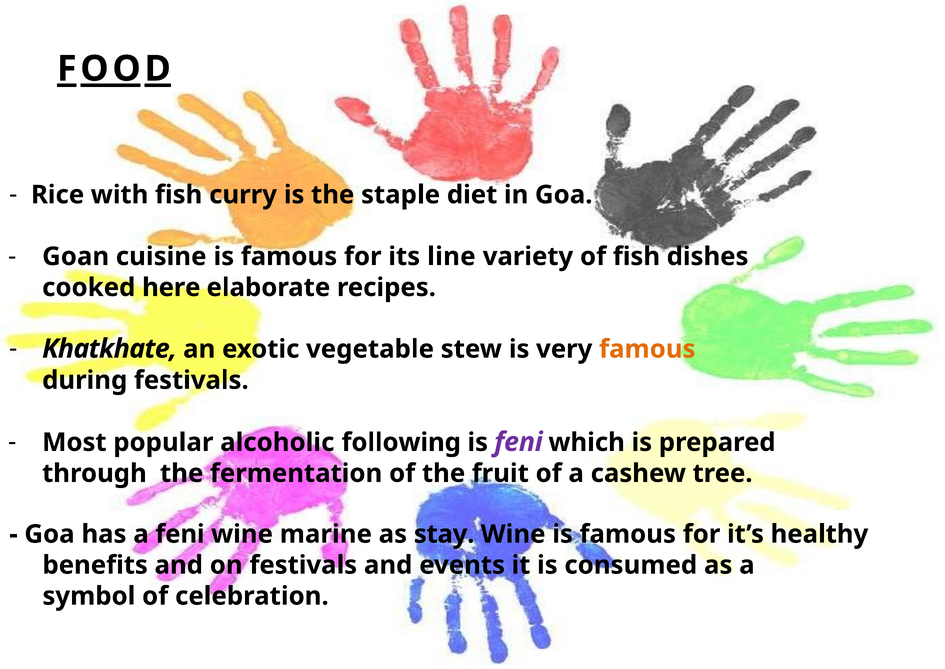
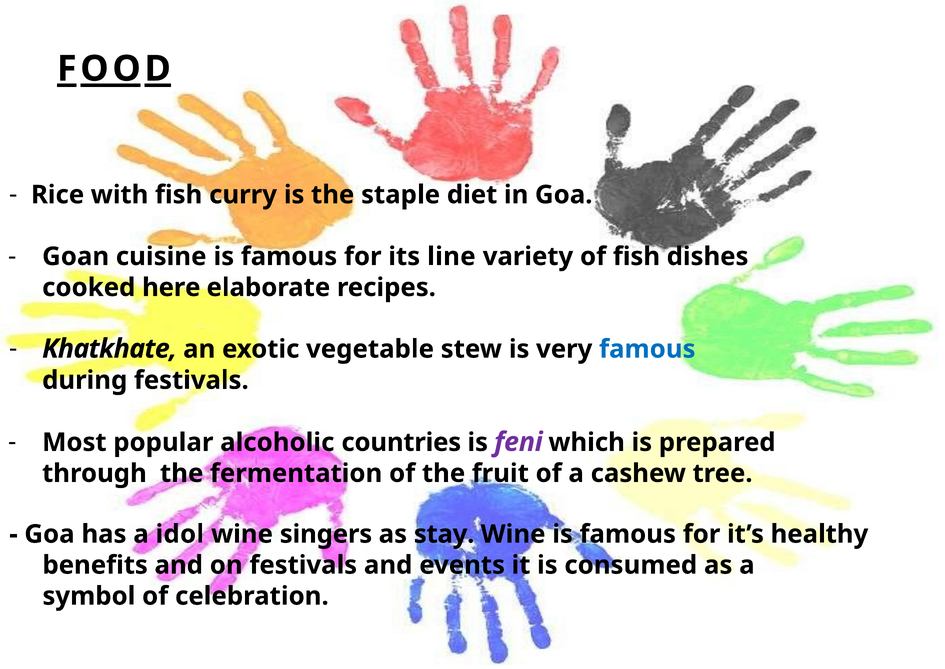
famous at (647, 349) colour: orange -> blue
following: following -> countries
a feni: feni -> idol
marine: marine -> singers
